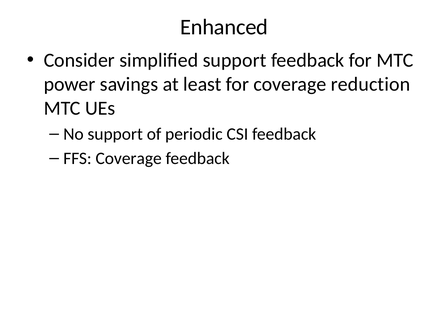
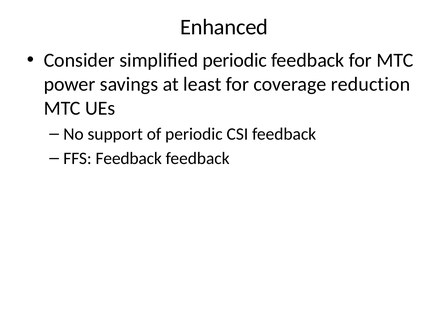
simplified support: support -> periodic
FFS Coverage: Coverage -> Feedback
